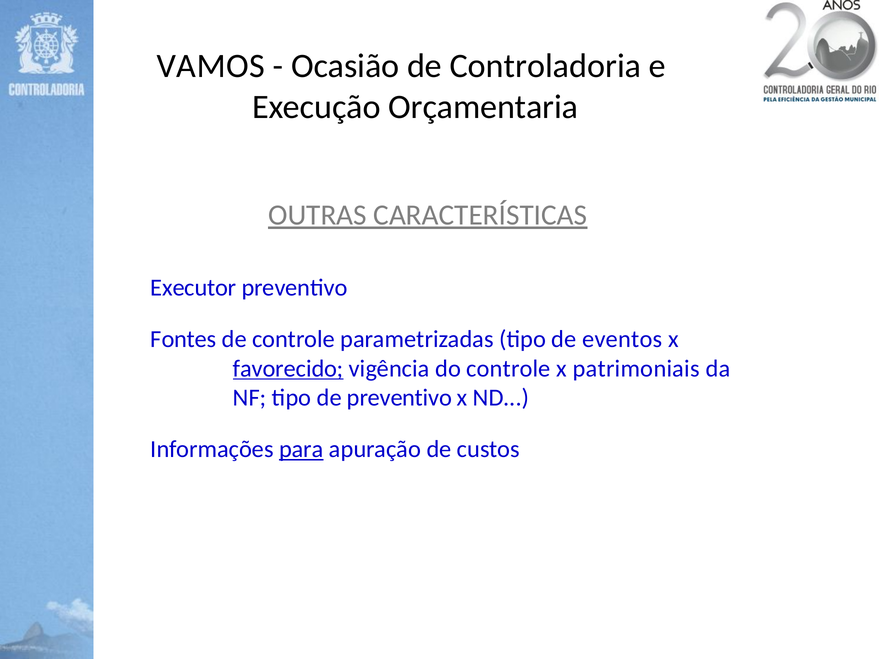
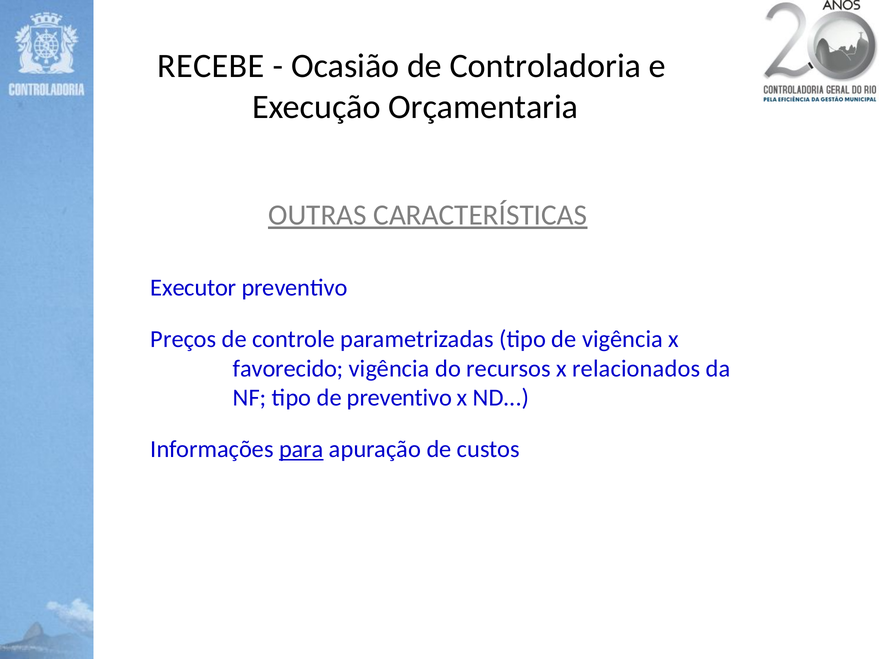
VAMOS: VAMOS -> RECEBE
Fontes: Fontes -> Preços
de eventos: eventos -> vigência
favorecido underline: present -> none
do controle: controle -> recursos
patrimoniais: patrimoniais -> relacionados
